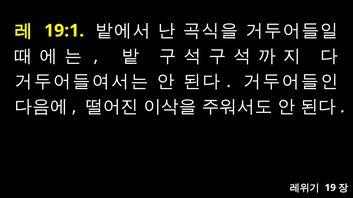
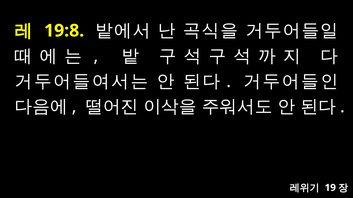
19:1: 19:1 -> 19:8
